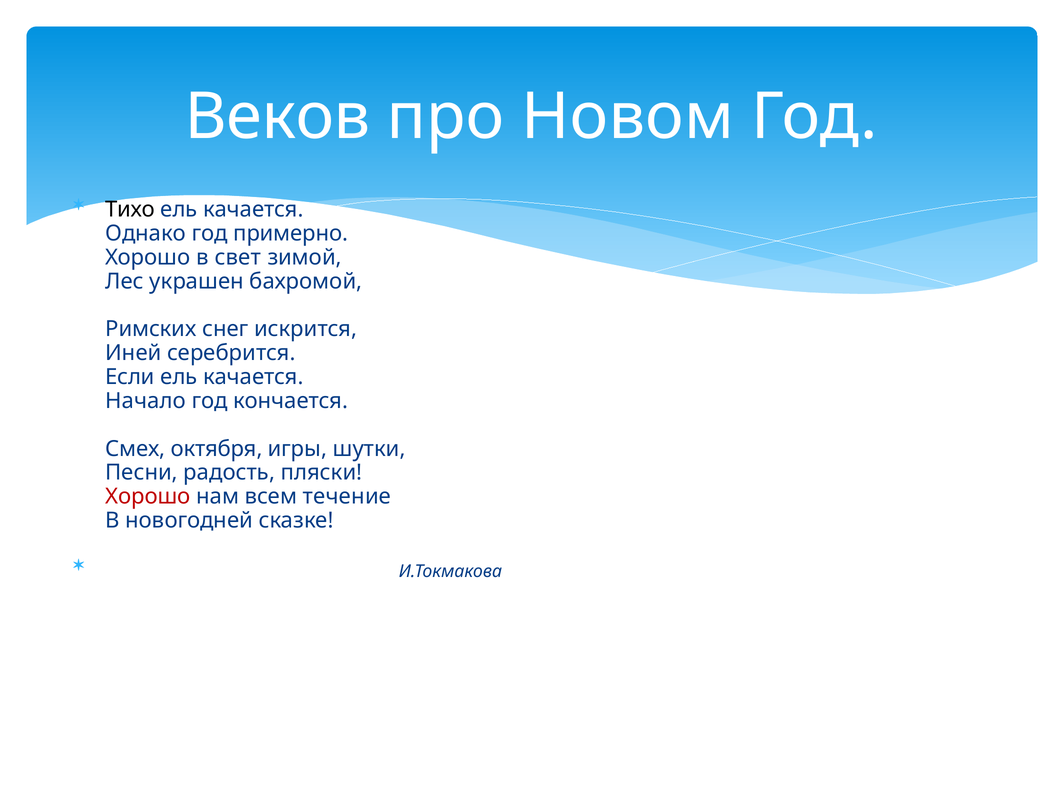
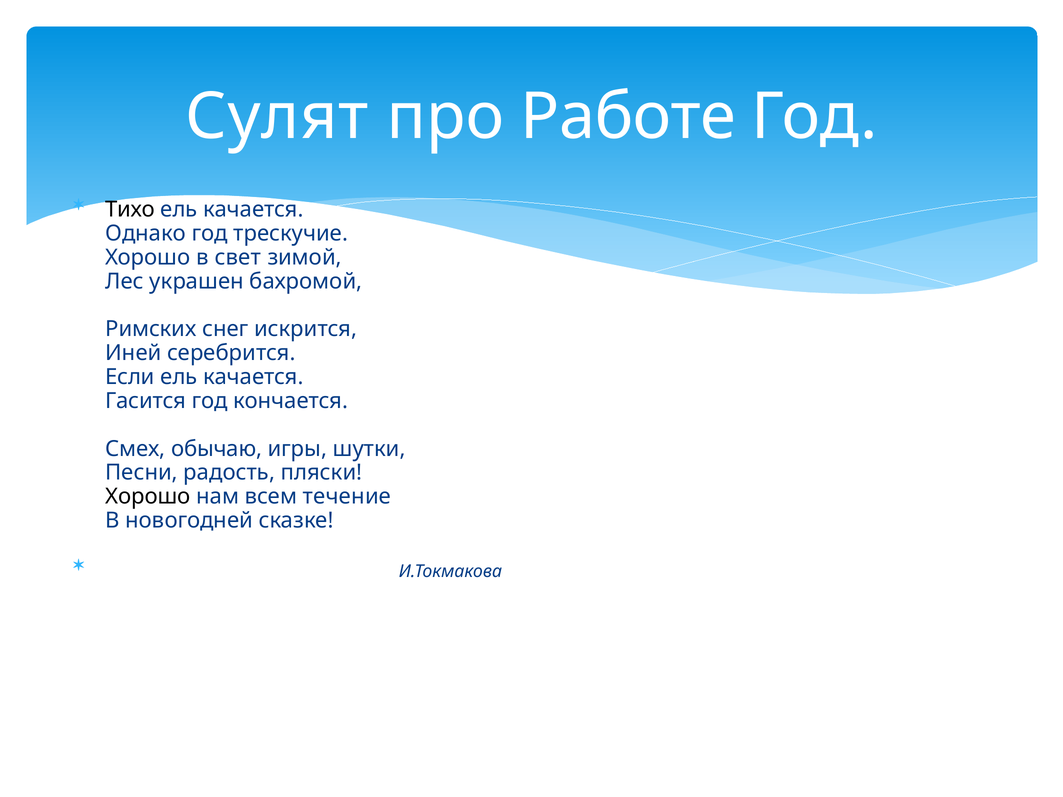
Веков: Веков -> Сулят
Новом: Новом -> Работе
примерно: примерно -> трескучие
Начало: Начало -> Гасится
октября: октября -> обычаю
Хорошо at (148, 497) colour: red -> black
